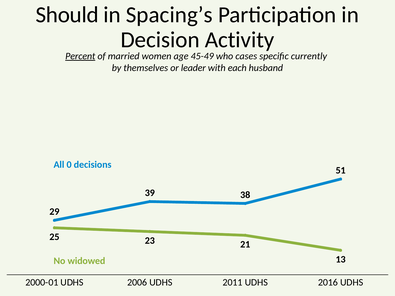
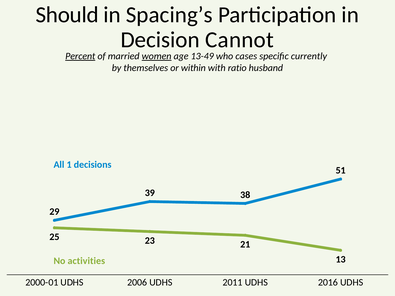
Activity: Activity -> Cannot
women underline: none -> present
45-49: 45-49 -> 13-49
leader: leader -> within
each: each -> ratio
0: 0 -> 1
widowed: widowed -> activities
